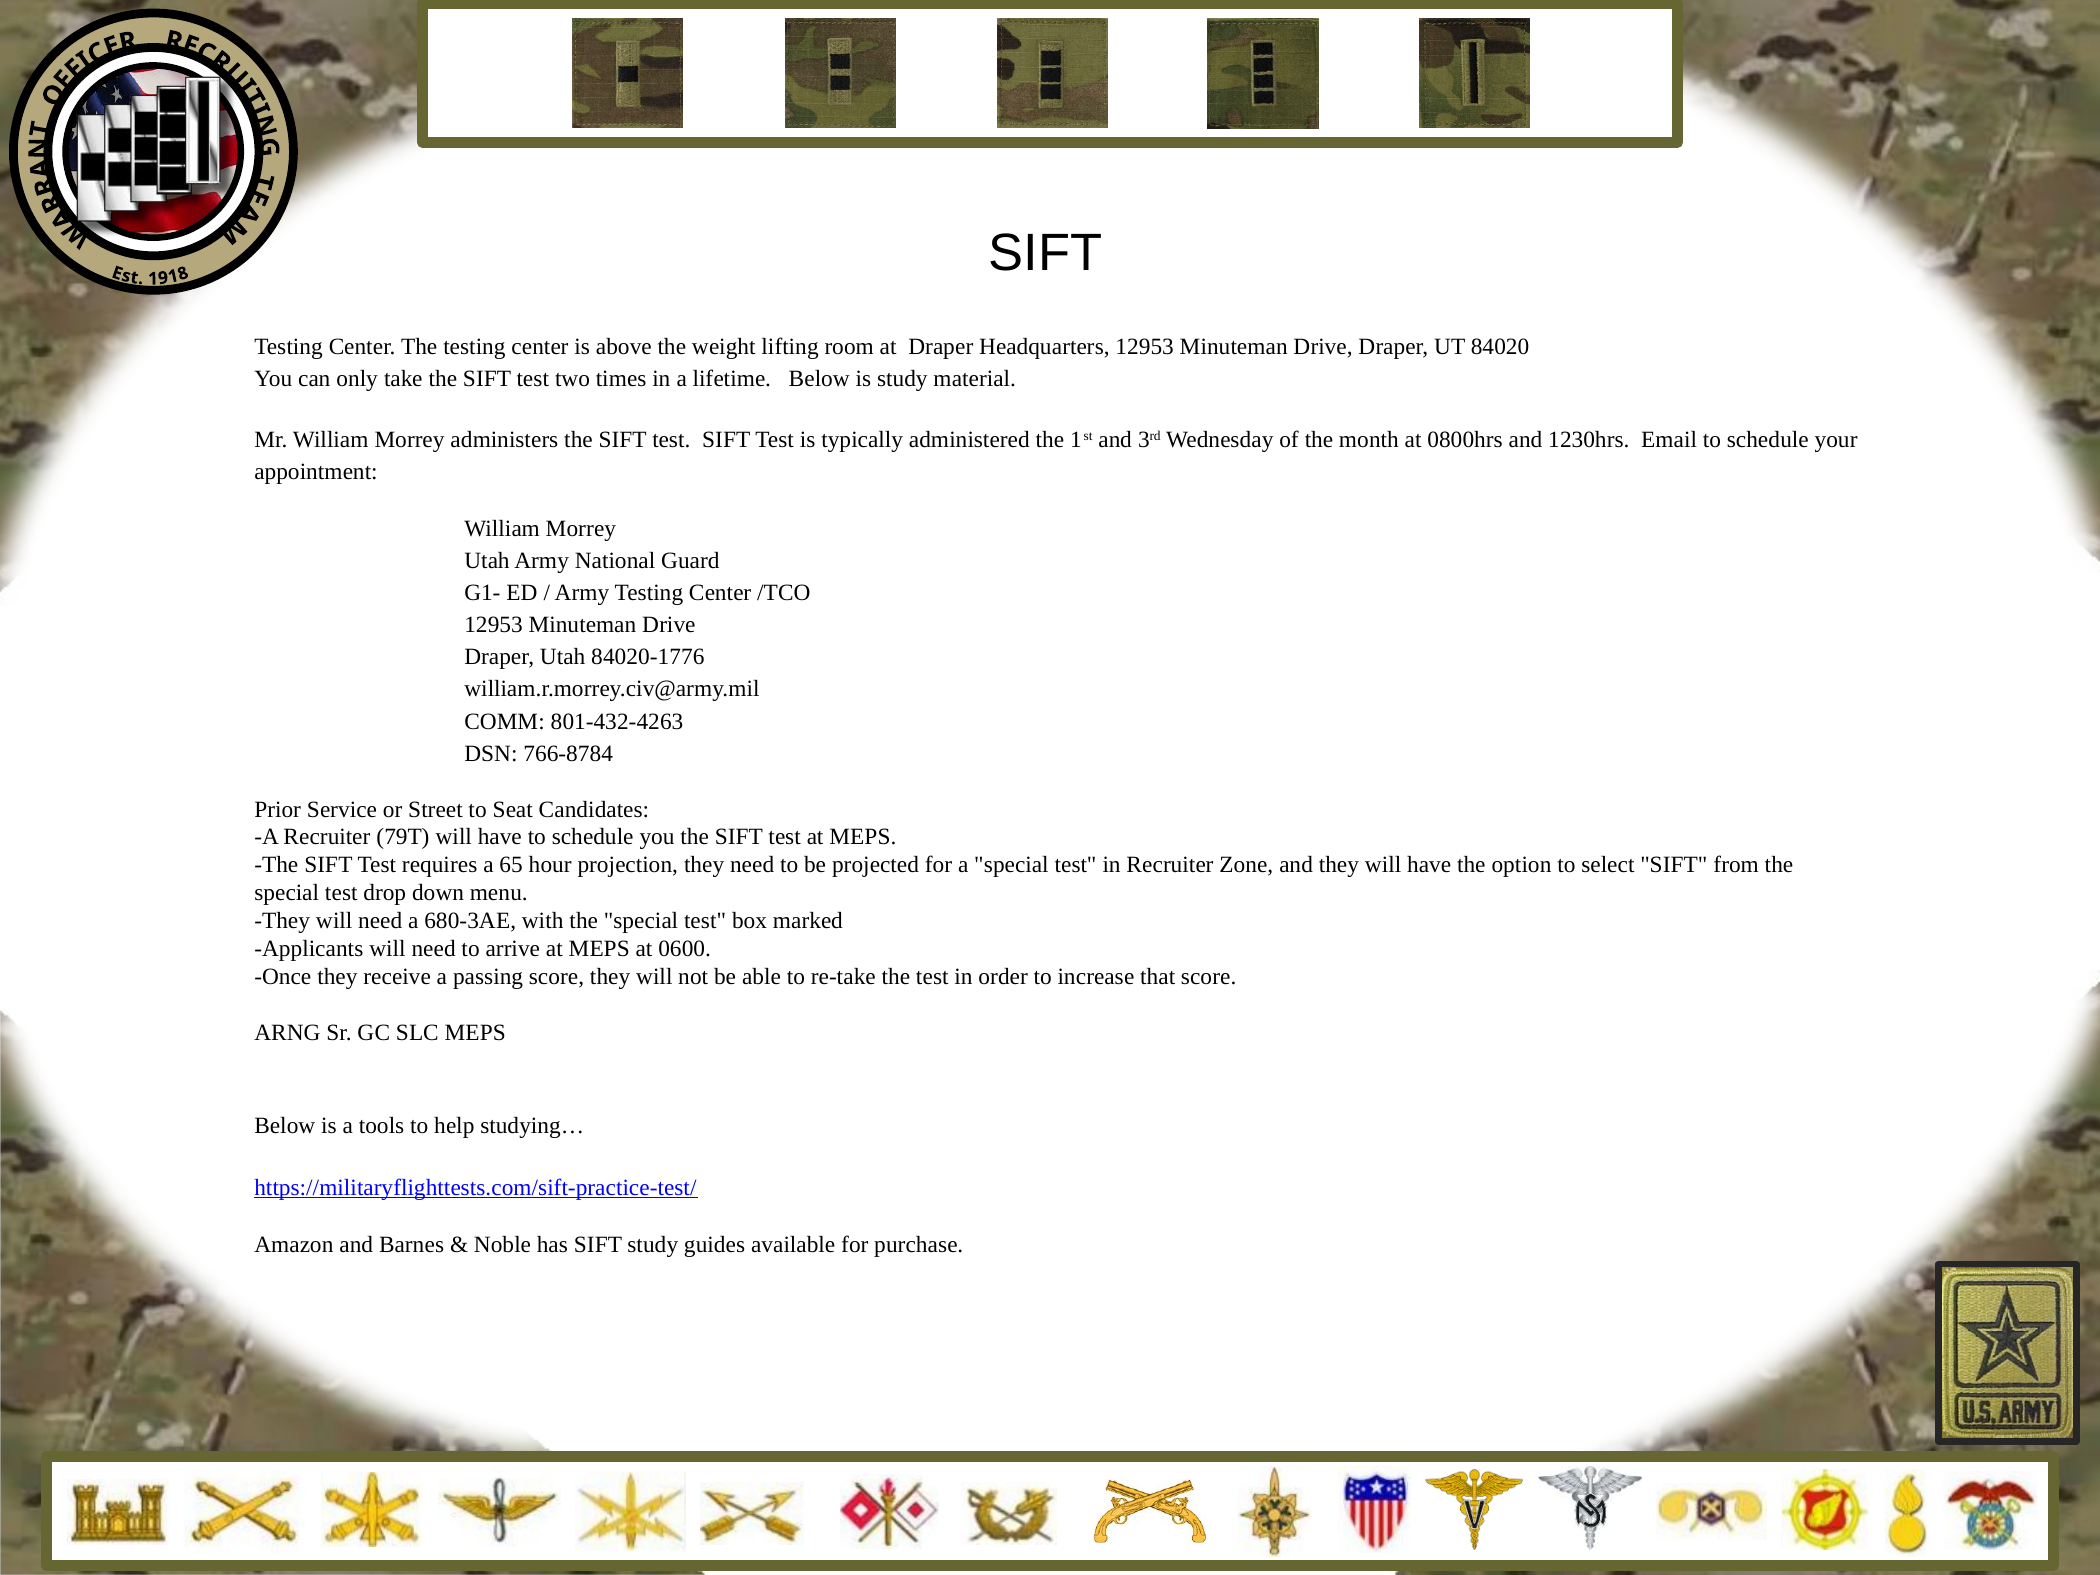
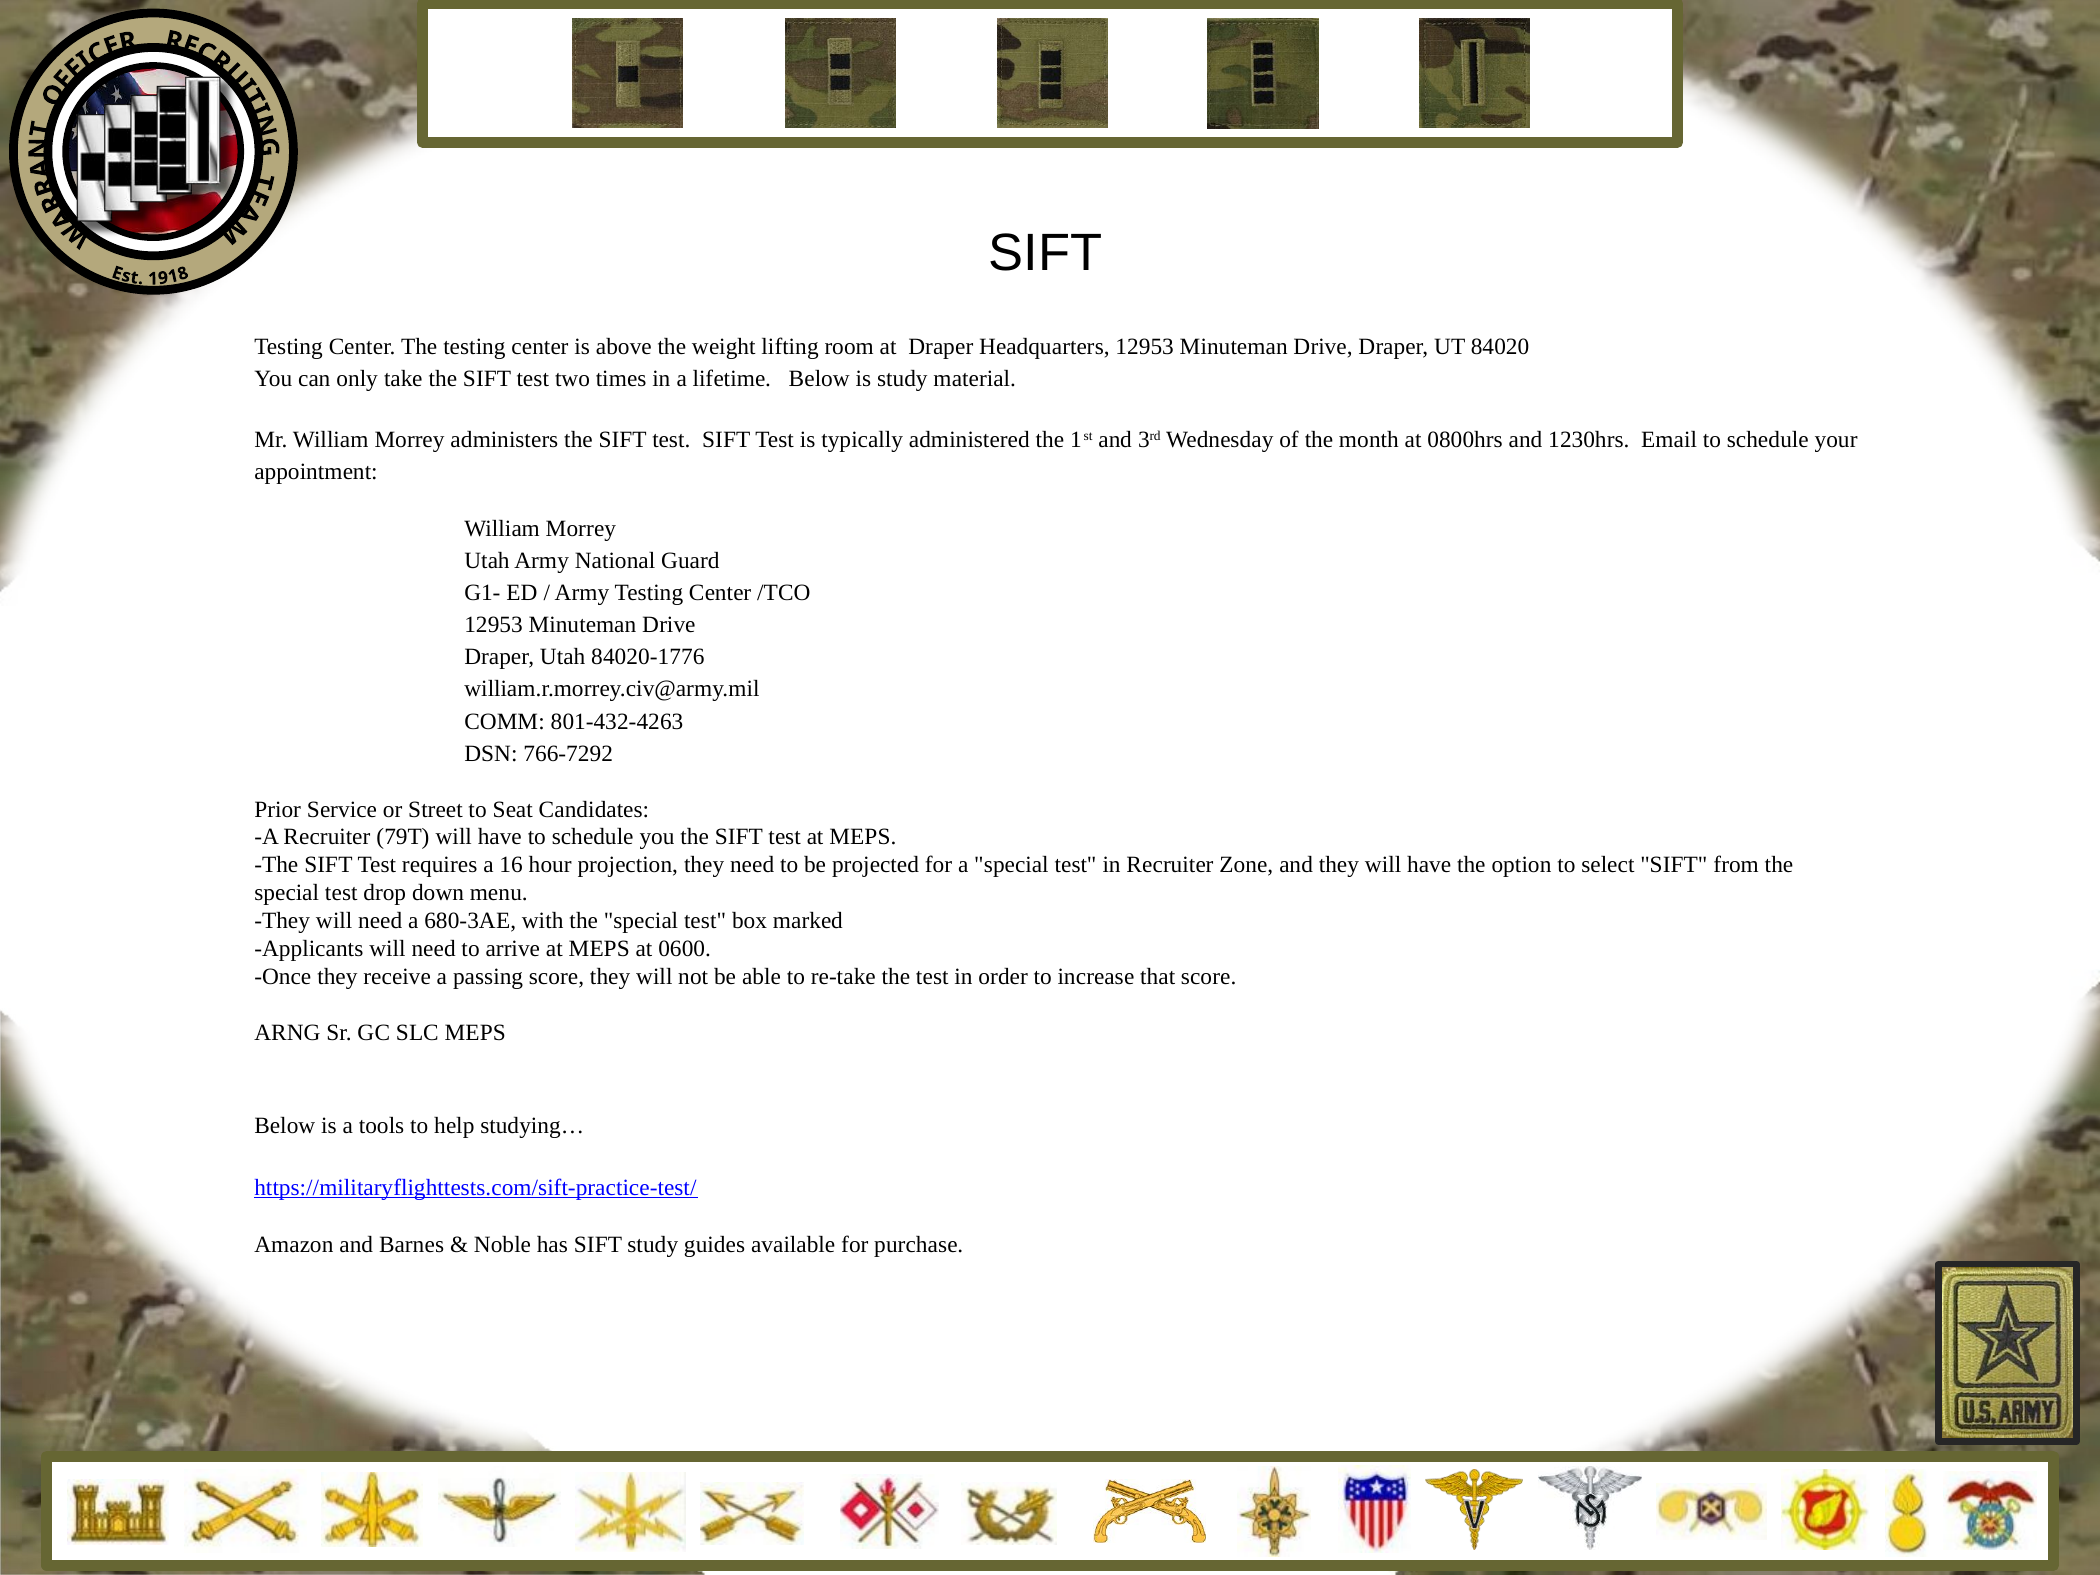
766-8784: 766-8784 -> 766-7292
65: 65 -> 16
